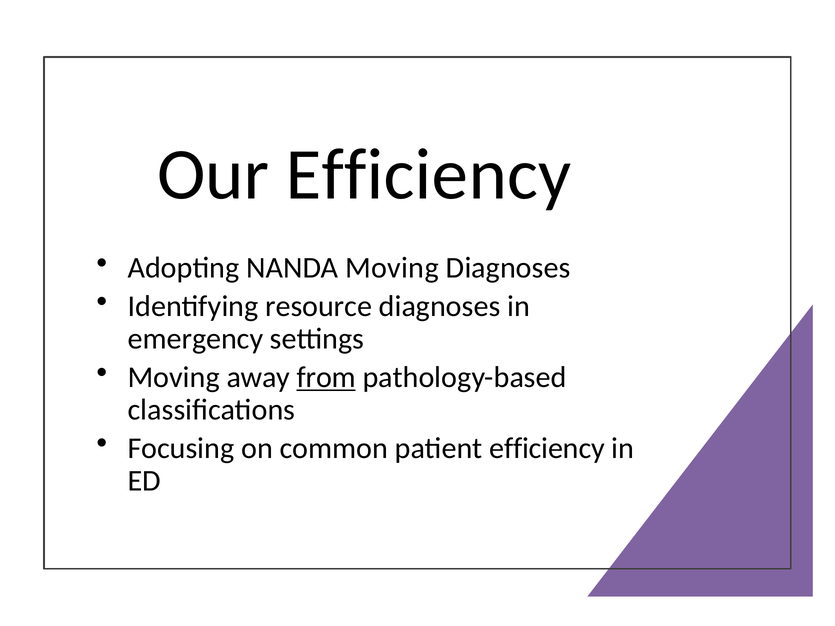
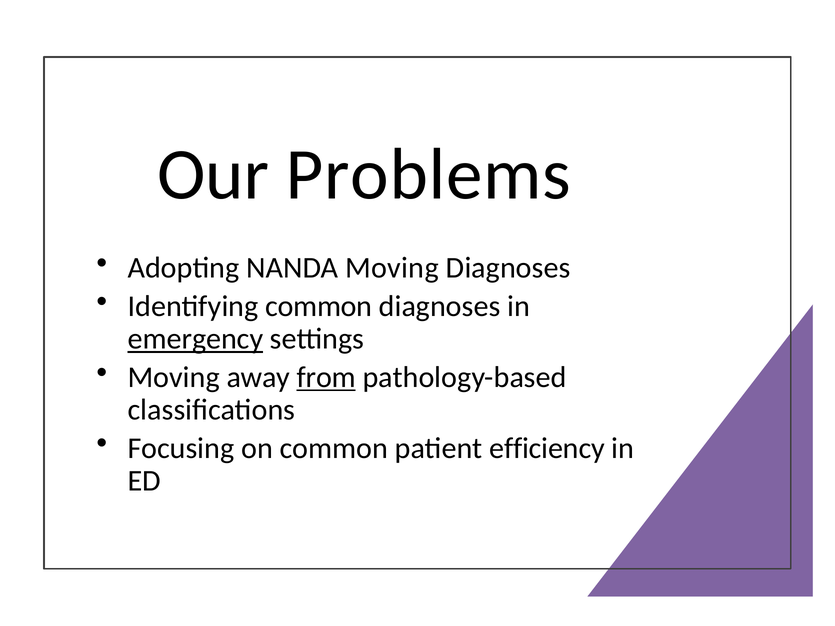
Our Efficiency: Efficiency -> Problems
Identifying resource: resource -> common
emergency underline: none -> present
